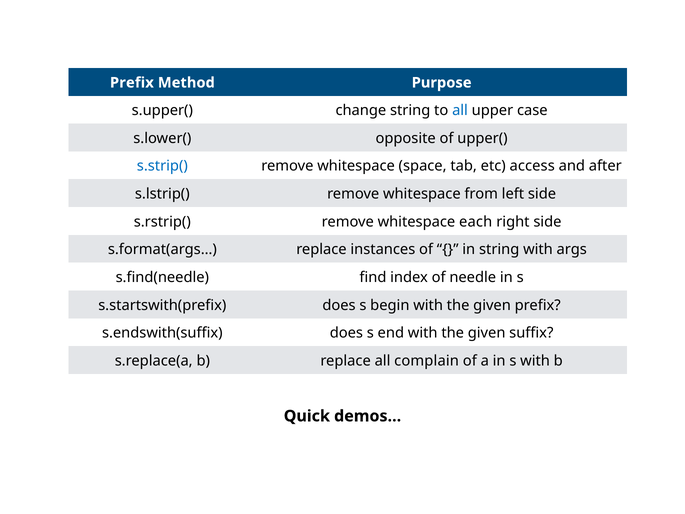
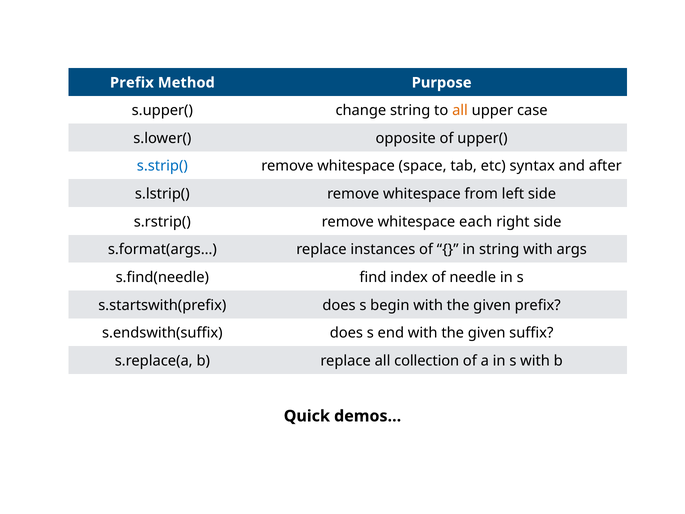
all at (460, 110) colour: blue -> orange
access: access -> syntax
complain: complain -> collection
